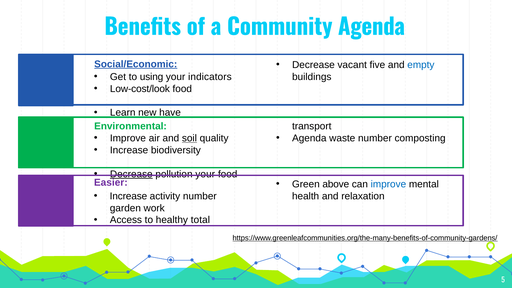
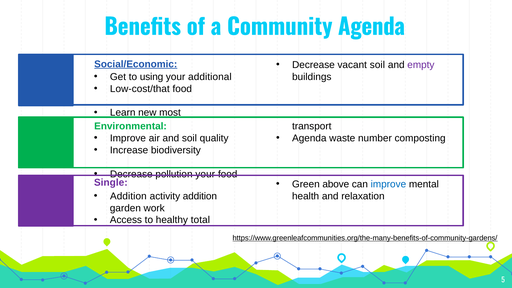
vacant five: five -> soil
empty colour: blue -> purple
indicators: indicators -> additional
Low-cost/look: Low-cost/look -> Low-cost/that
have: have -> most
soil at (189, 138) underline: present -> none
Decrease at (131, 174) underline: present -> none
Easier: Easier -> Single
Increase at (128, 196): Increase -> Addition
activity number: number -> addition
